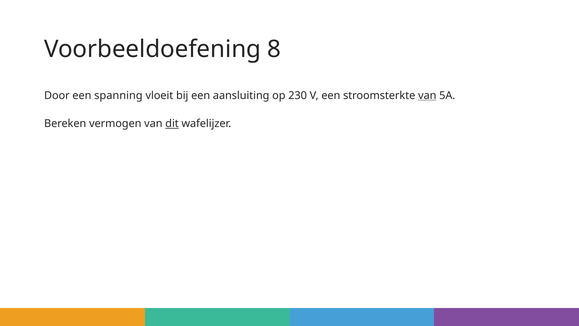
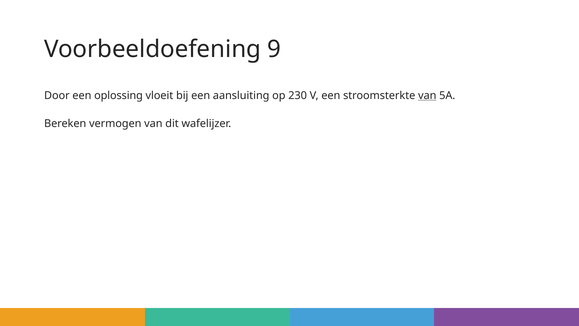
8: 8 -> 9
spanning: spanning -> oplossing
dit underline: present -> none
